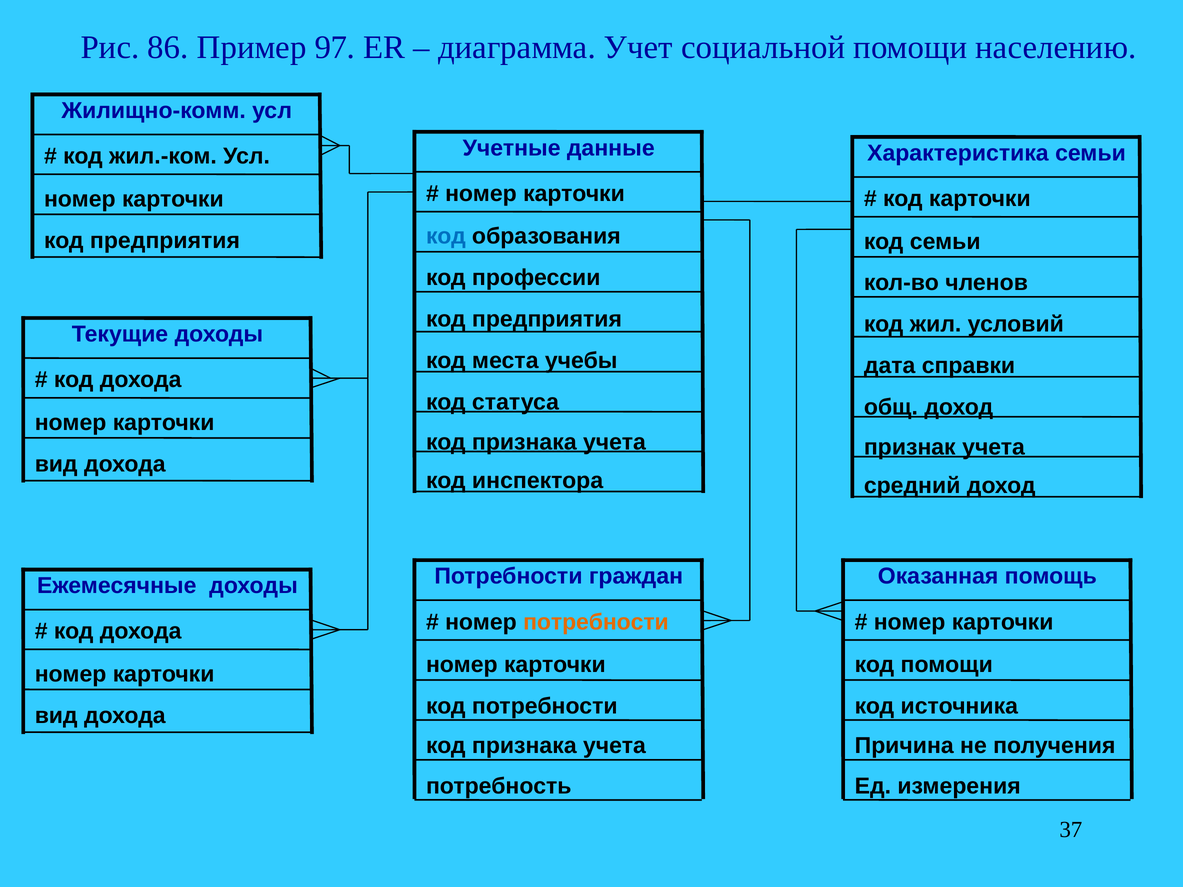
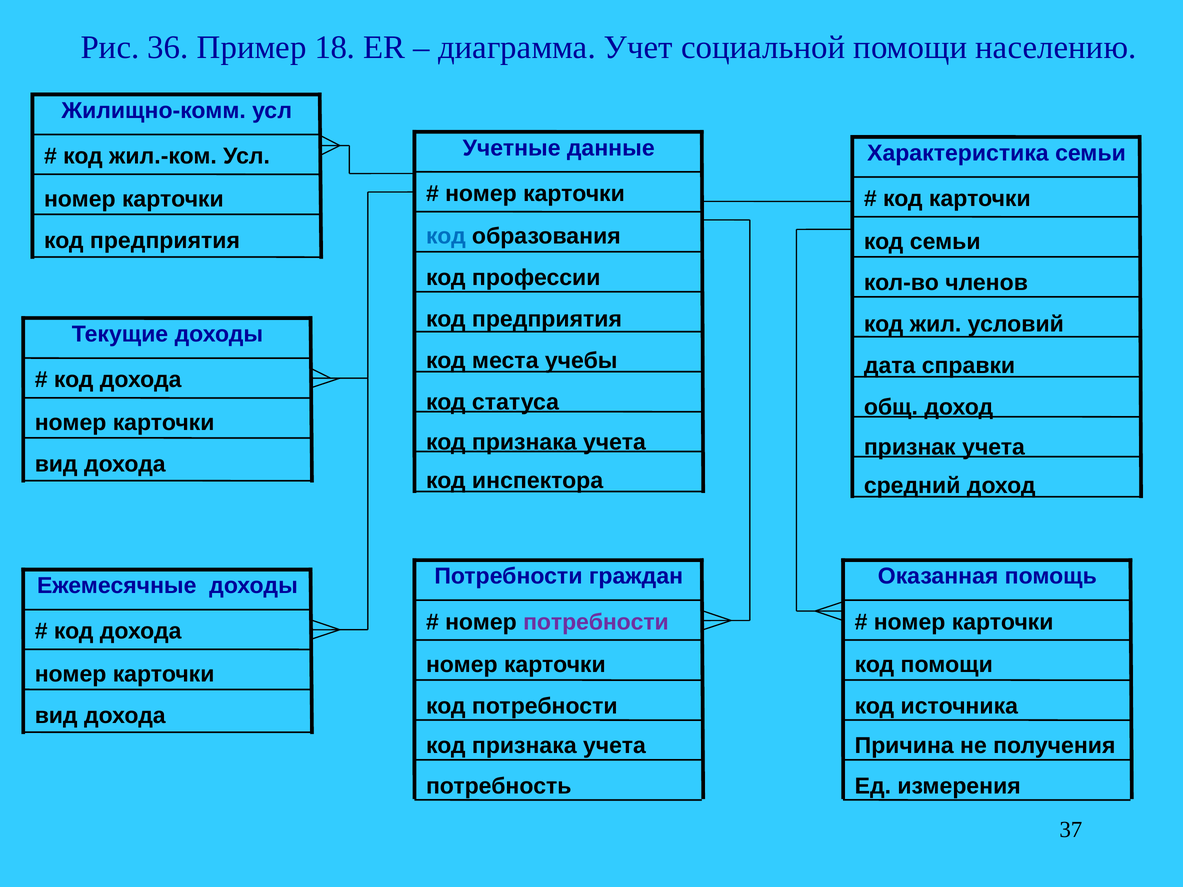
86: 86 -> 36
97: 97 -> 18
потребности at (596, 622) colour: orange -> purple
